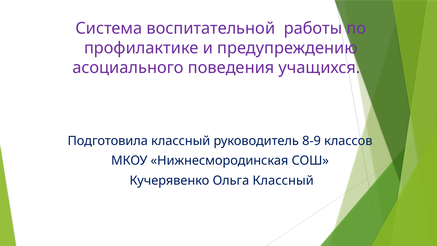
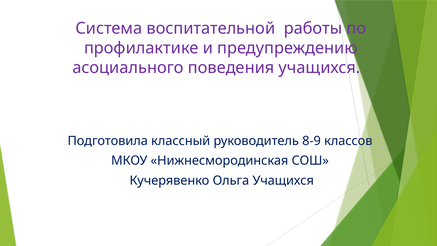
Ольга Классный: Классный -> Учащихся
